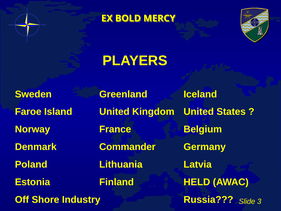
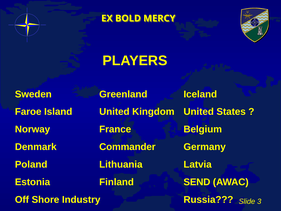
HELD: HELD -> SEND
